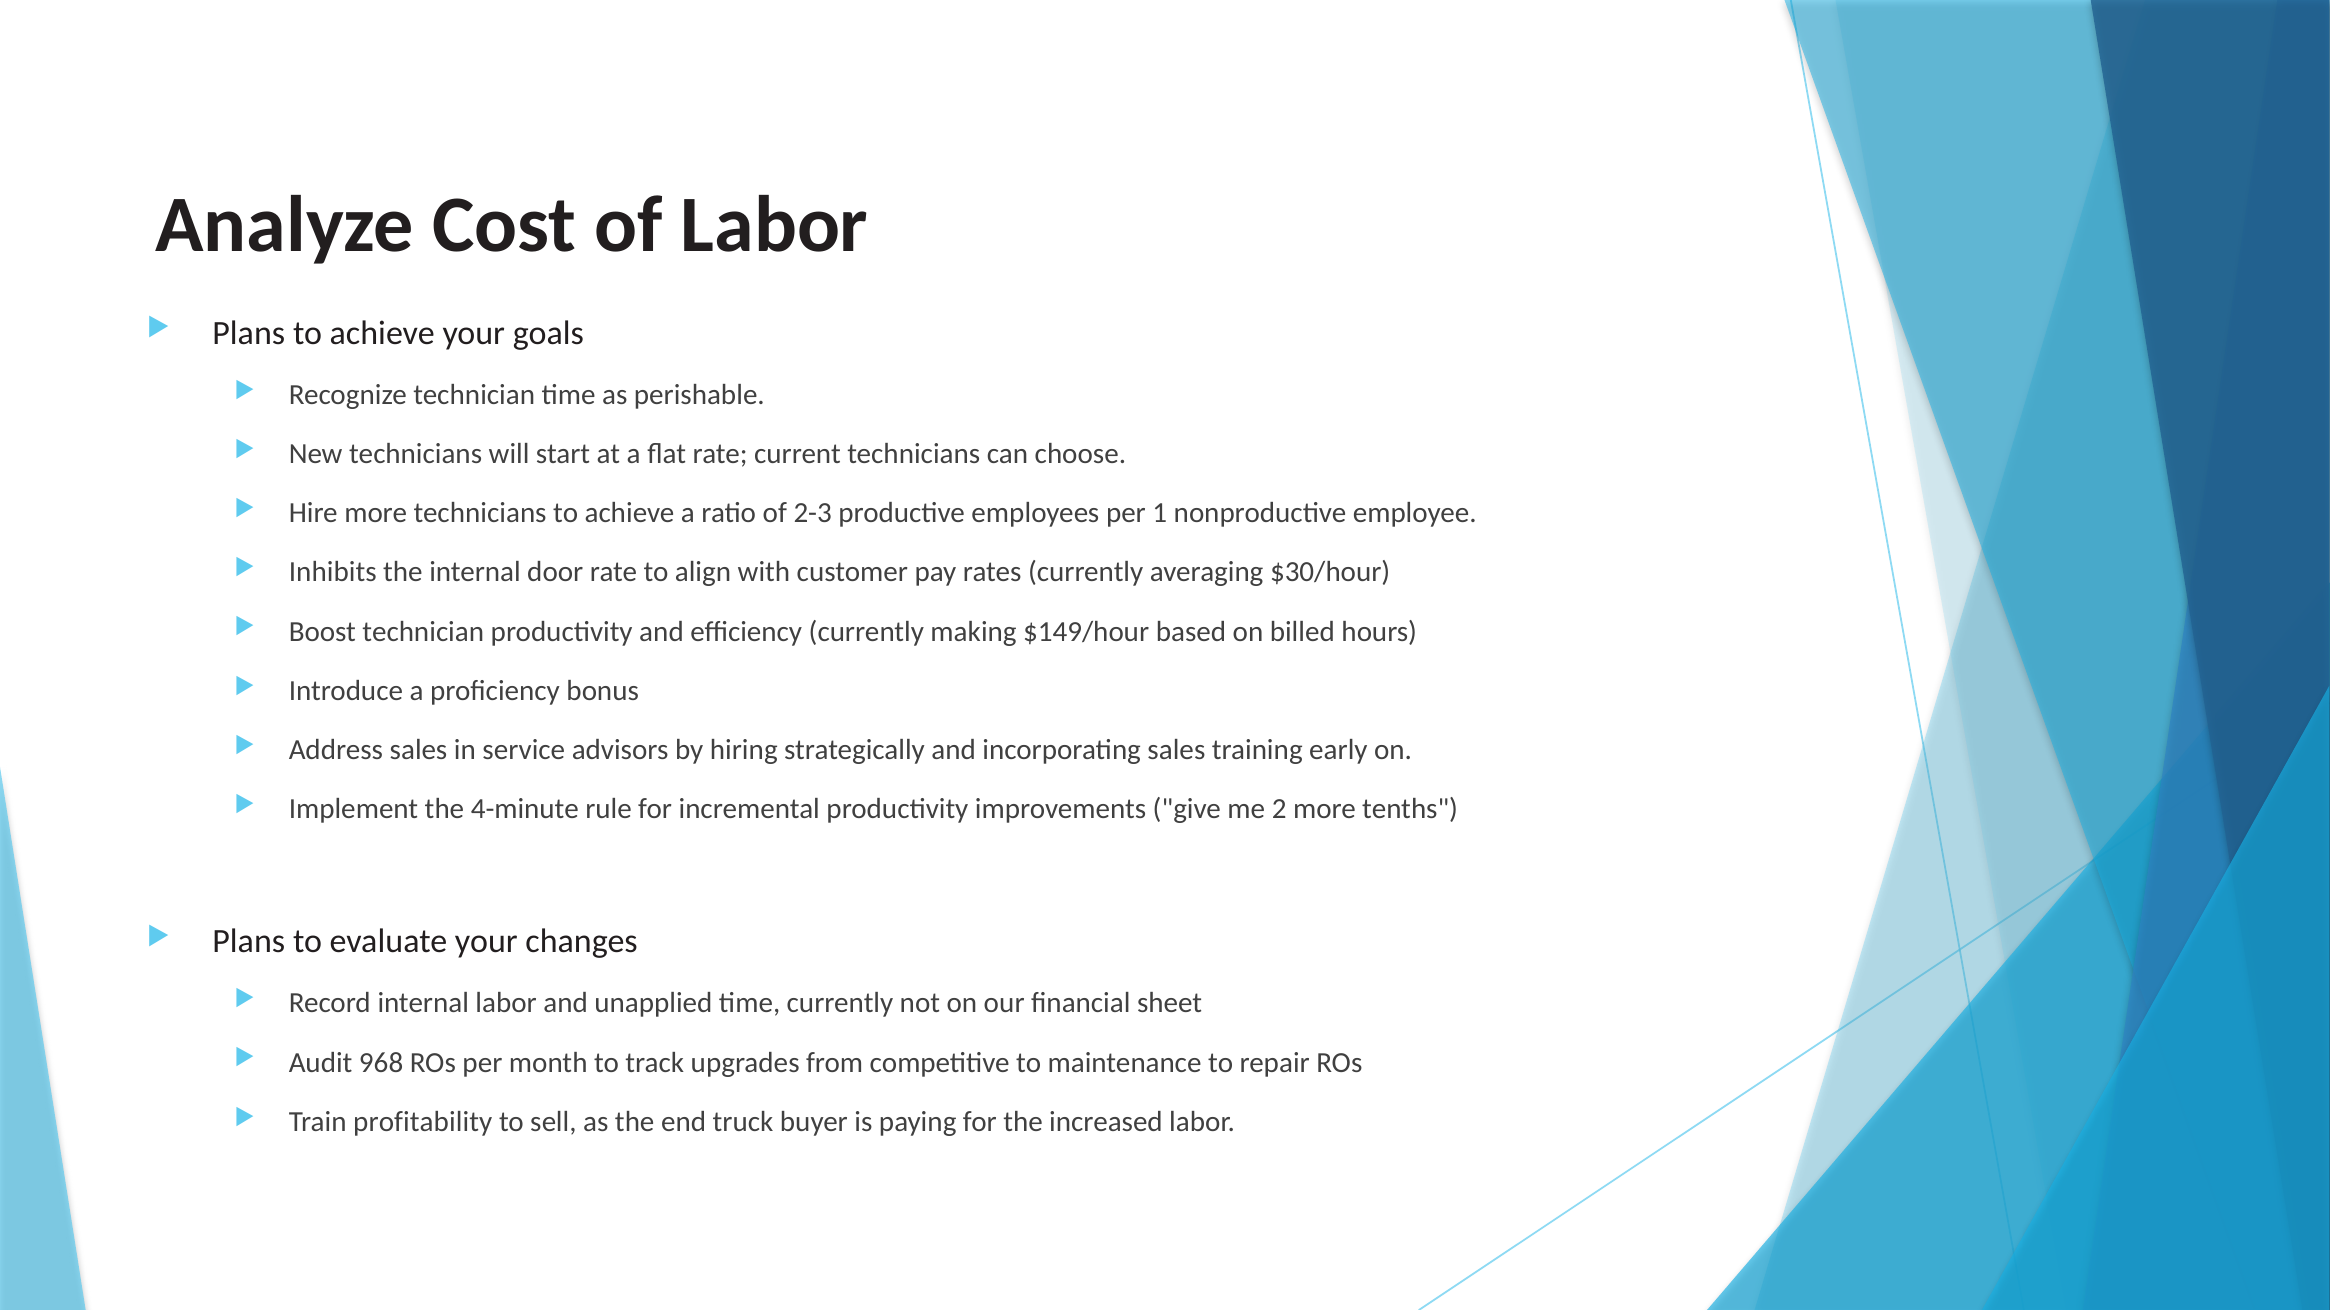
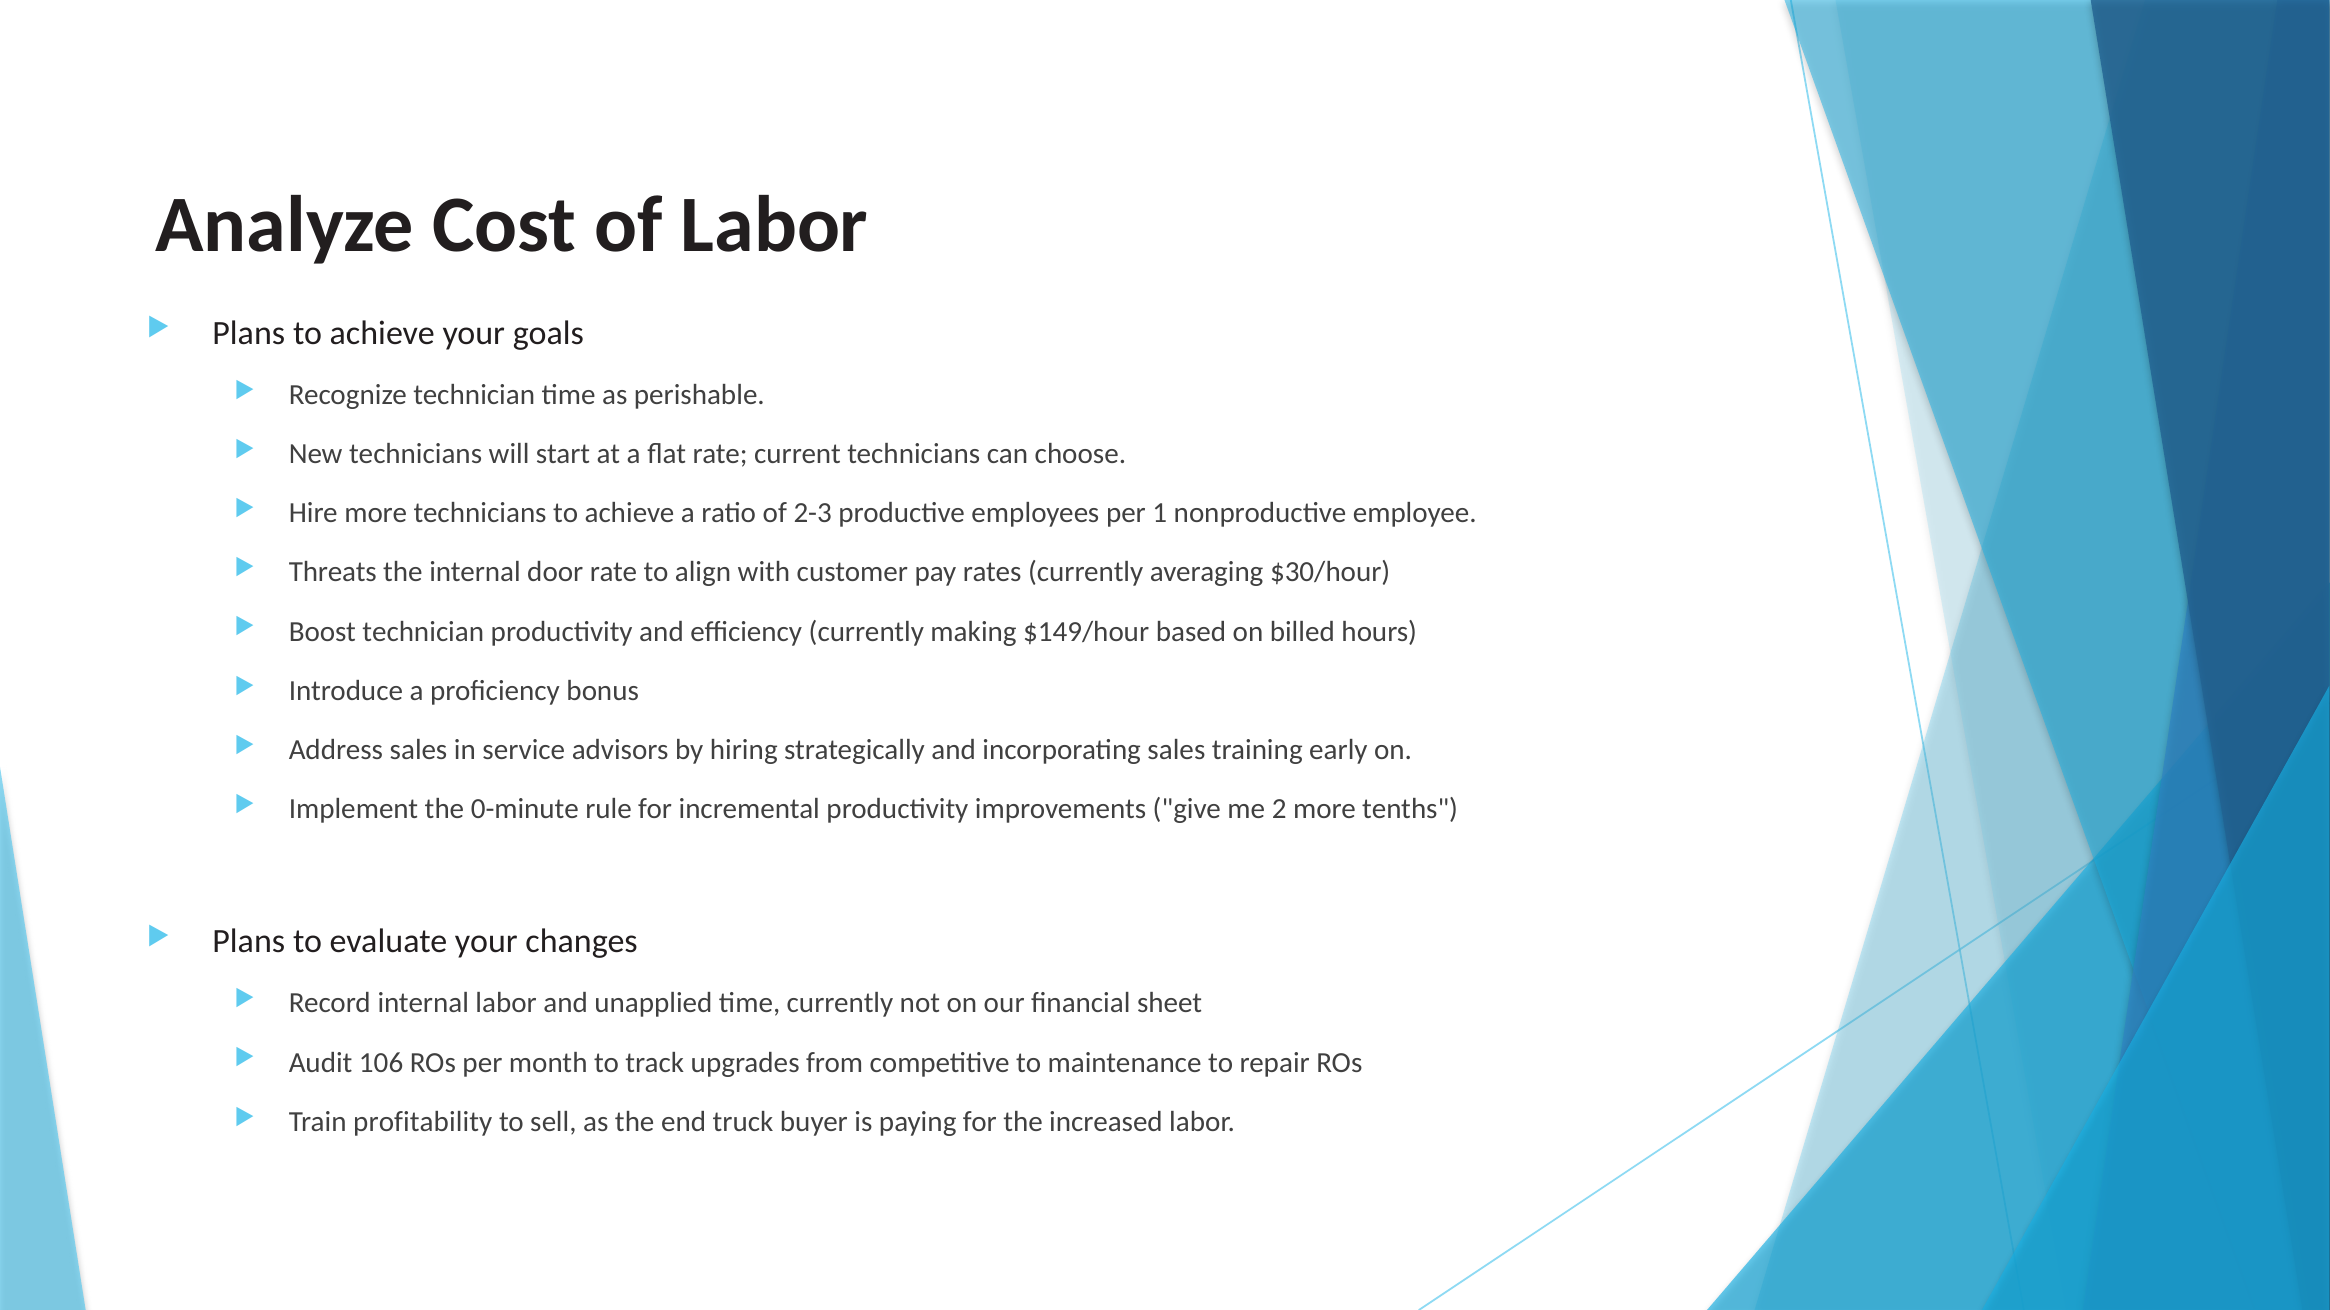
Inhibits: Inhibits -> Threats
4-minute: 4-minute -> 0-minute
968: 968 -> 106
